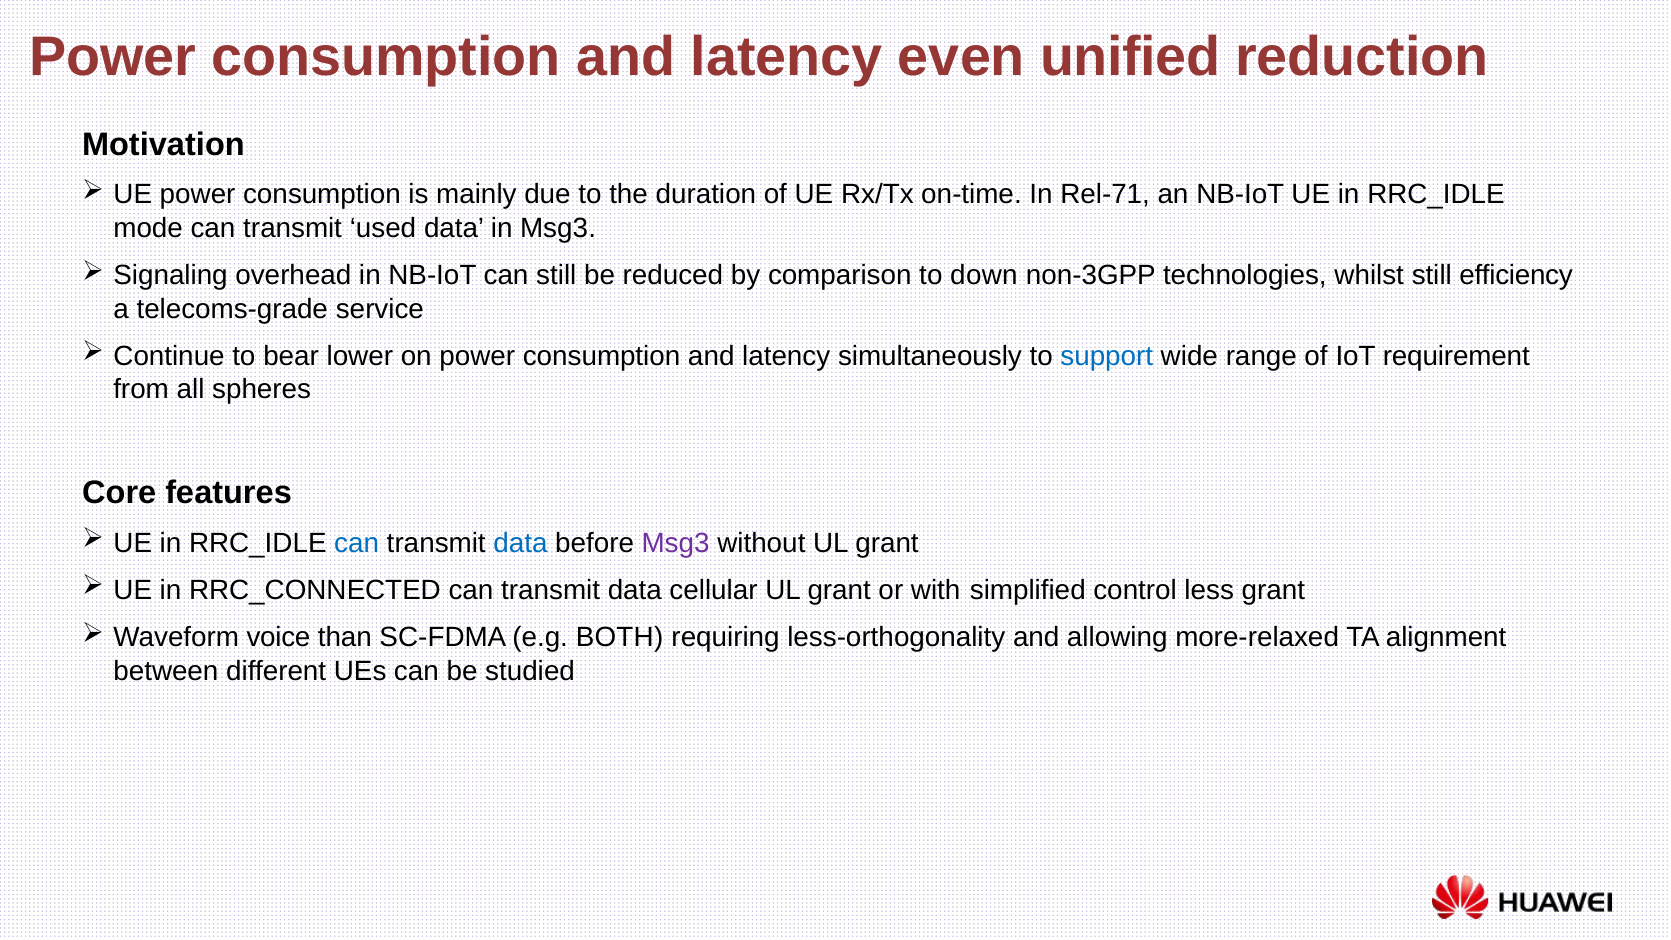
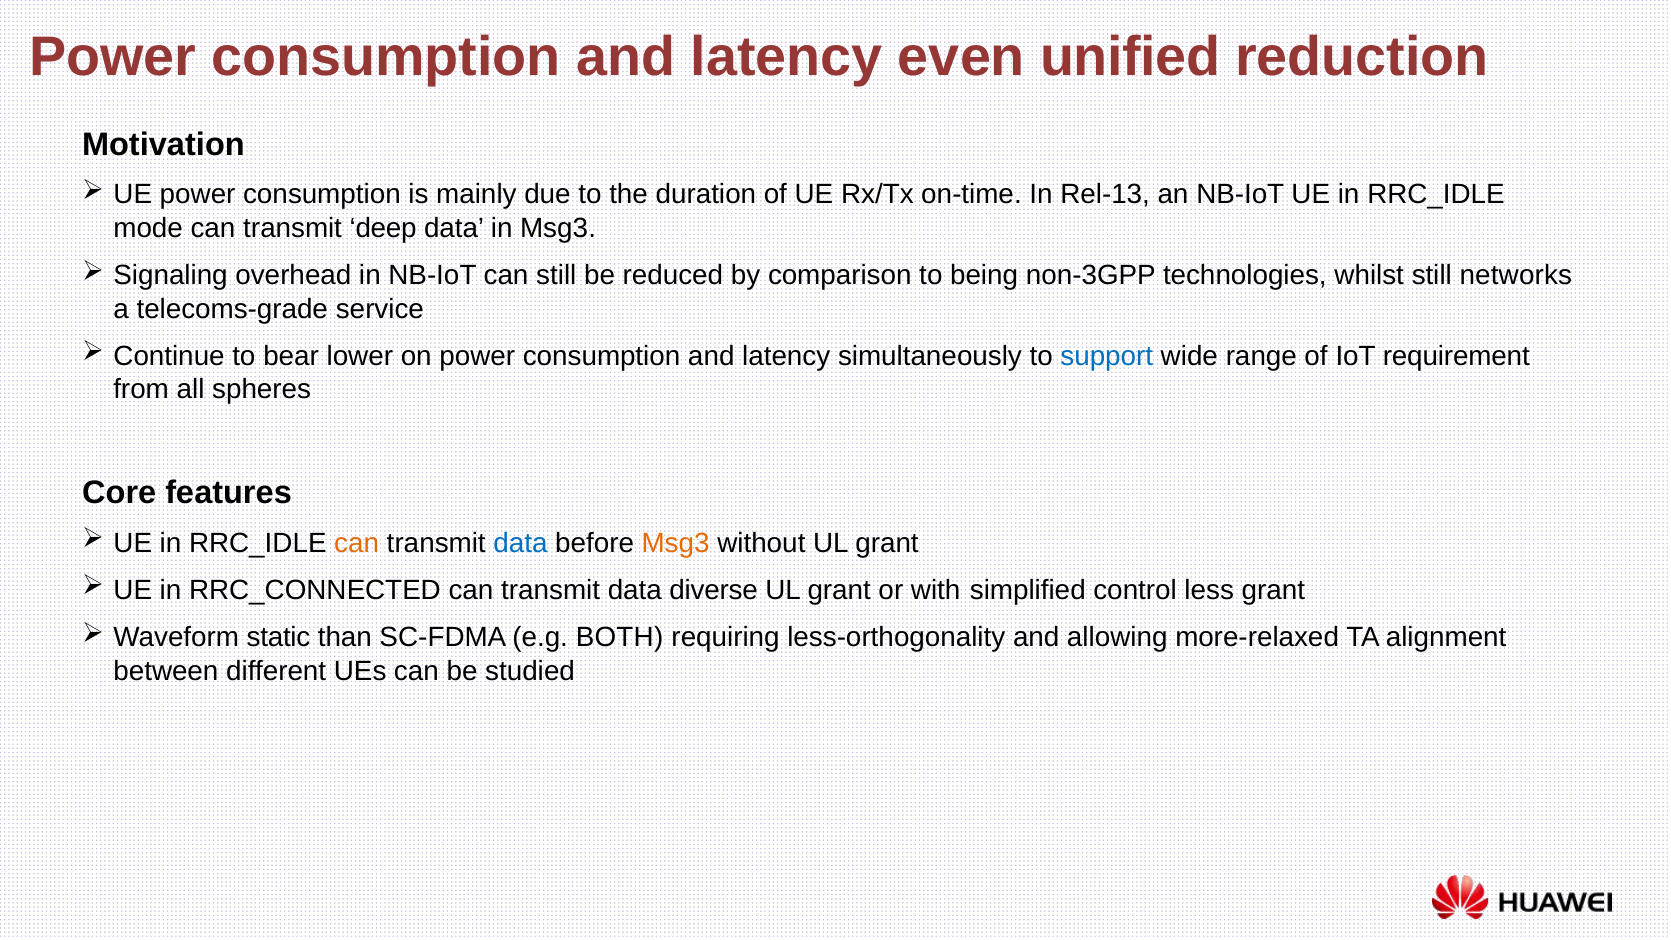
Rel-71: Rel-71 -> Rel-13
used: used -> deep
down: down -> being
efficiency: efficiency -> networks
can at (357, 543) colour: blue -> orange
Msg3 at (676, 543) colour: purple -> orange
cellular: cellular -> diverse
voice: voice -> static
